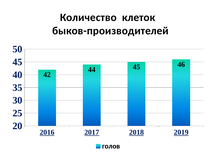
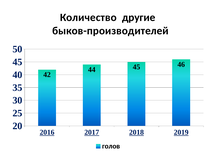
клеток: клеток -> другие
